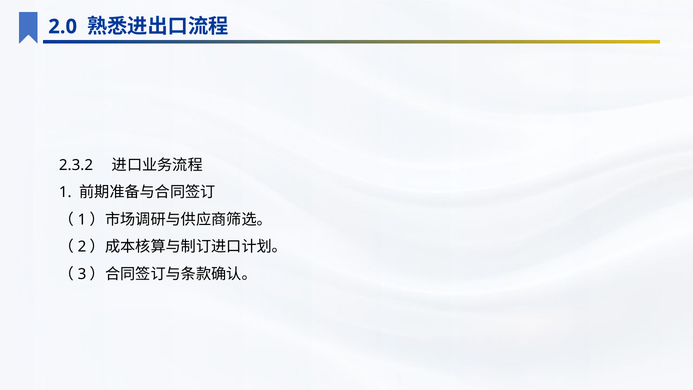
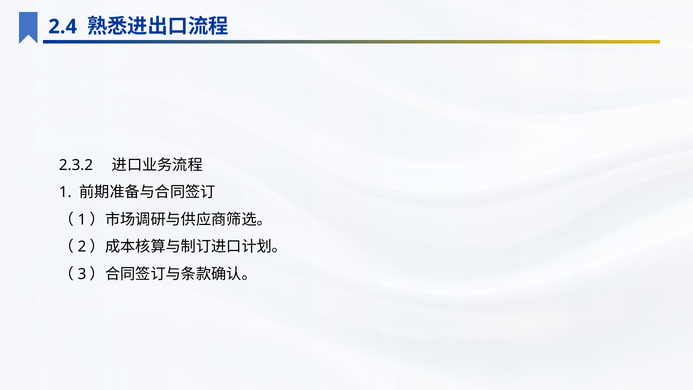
2.0: 2.0 -> 2.4
